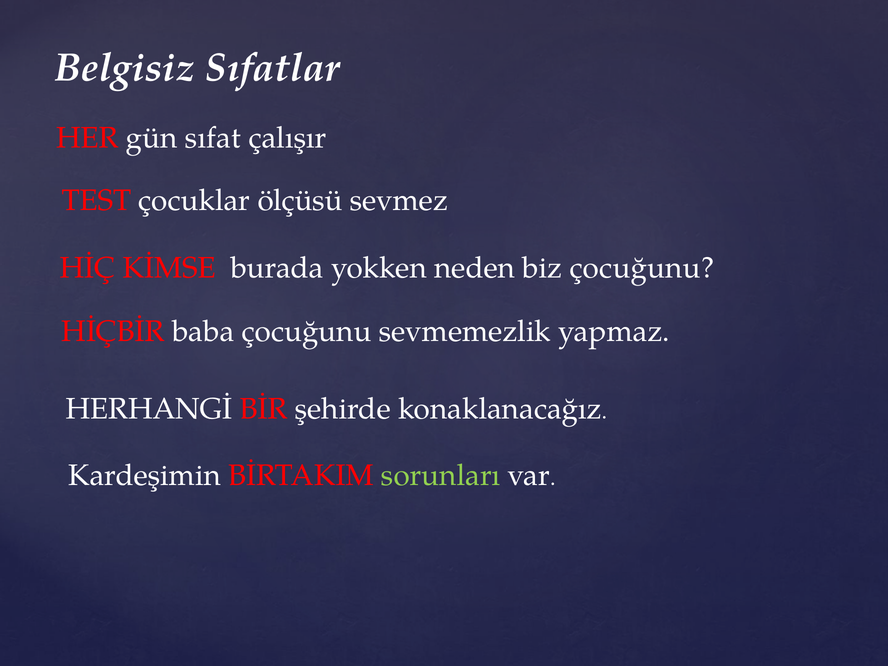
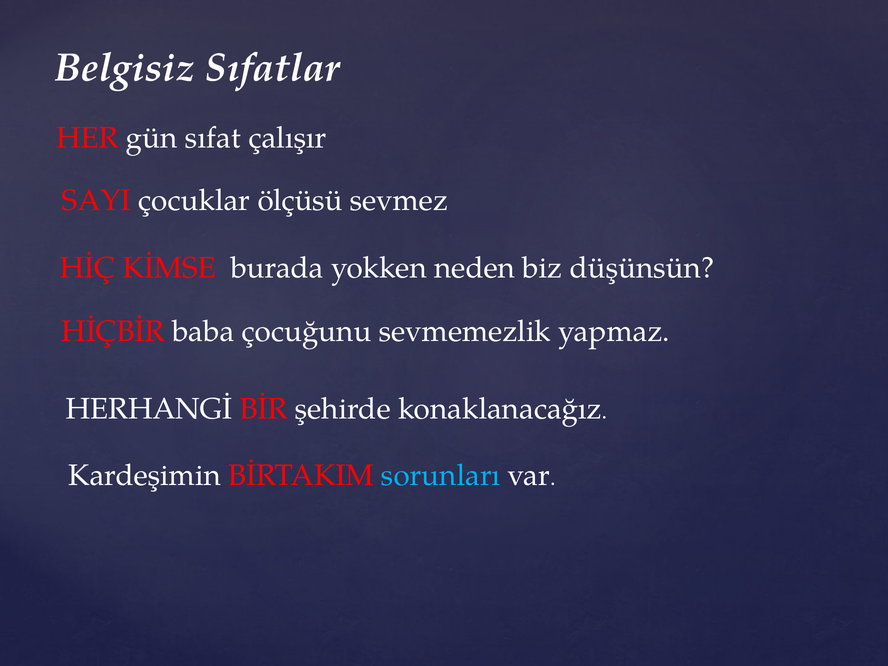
TEST: TEST -> SAYI
biz çocuğunu: çocuğunu -> düşünsün
sorunları colour: light green -> light blue
